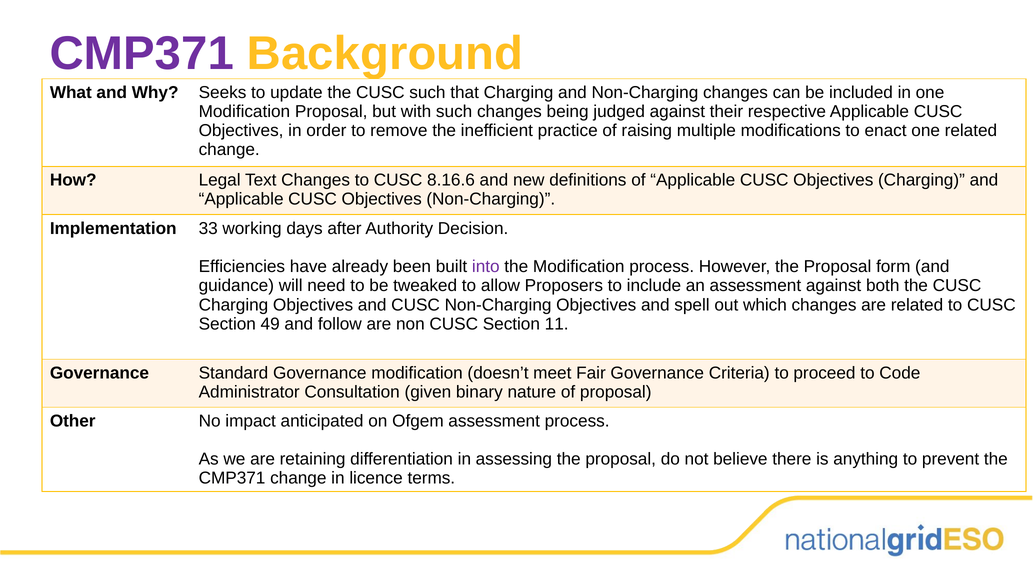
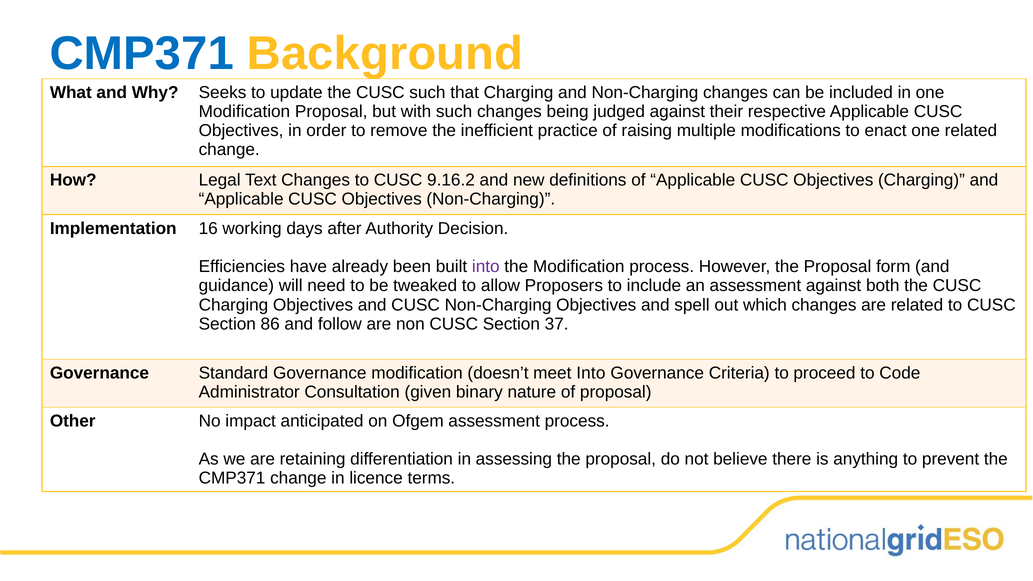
CMP371 at (142, 54) colour: purple -> blue
8.16.6: 8.16.6 -> 9.16.2
33: 33 -> 16
49: 49 -> 86
11: 11 -> 37
meet Fair: Fair -> Into
